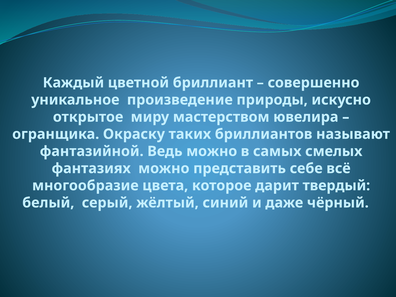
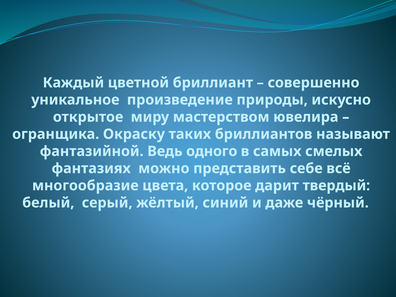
Ведь можно: можно -> одного
